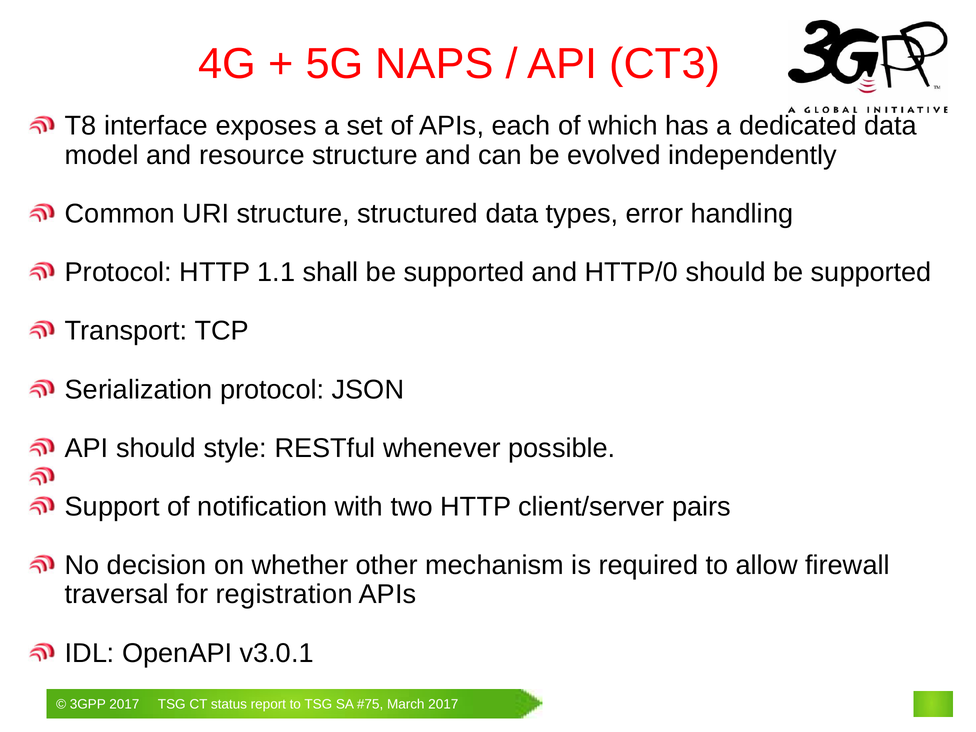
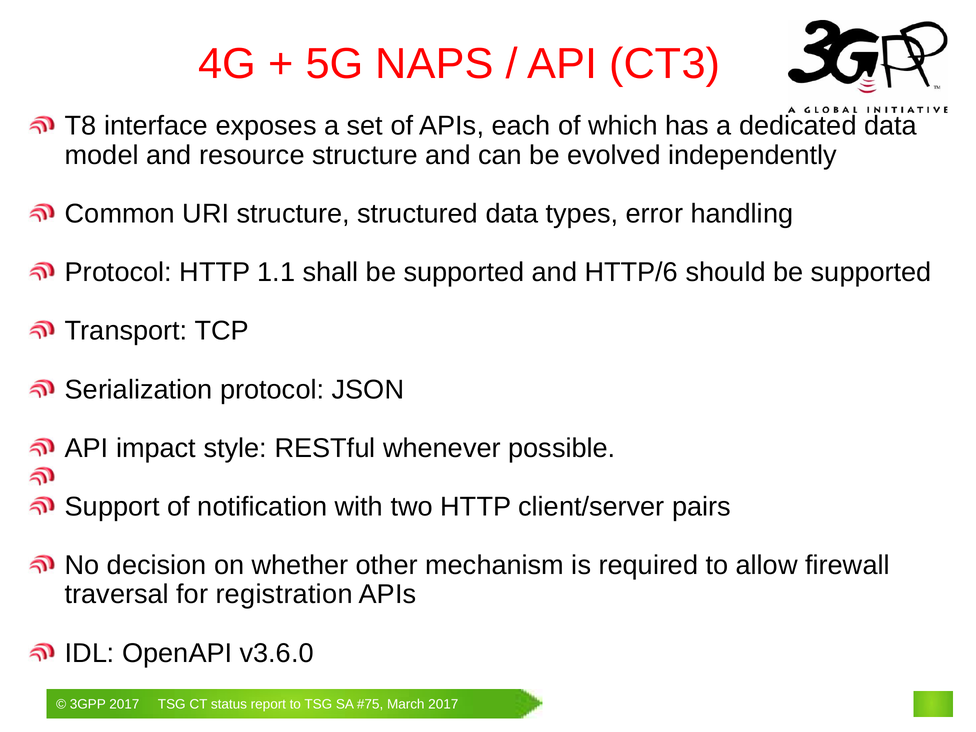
HTTP/0: HTTP/0 -> HTTP/6
API should: should -> impact
v3.0.1: v3.0.1 -> v3.6.0
